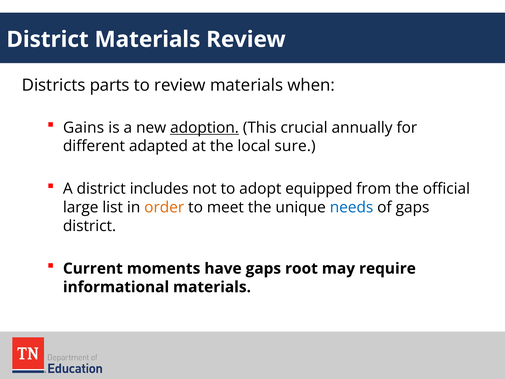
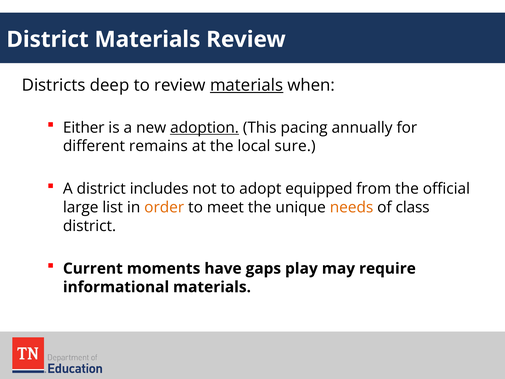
parts: parts -> deep
materials at (247, 85) underline: none -> present
Gains: Gains -> Either
crucial: crucial -> pacing
adapted: adapted -> remains
needs colour: blue -> orange
of gaps: gaps -> class
root: root -> play
